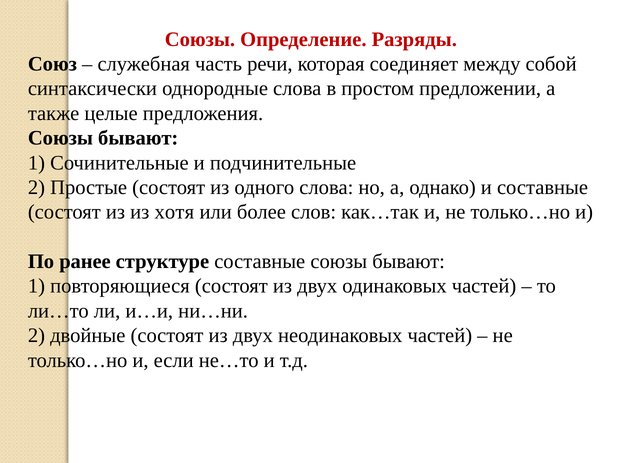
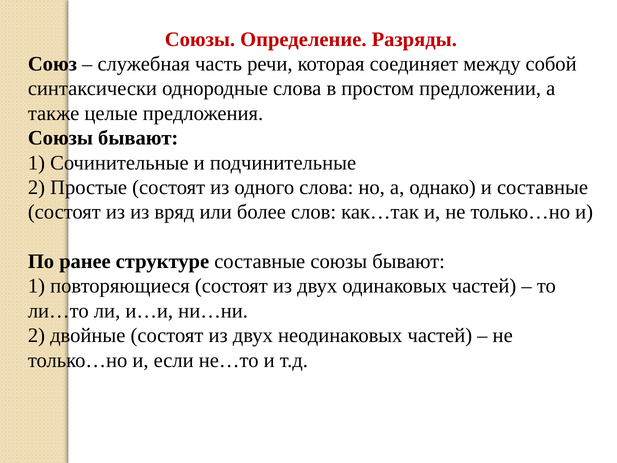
хотя: хотя -> вряд
